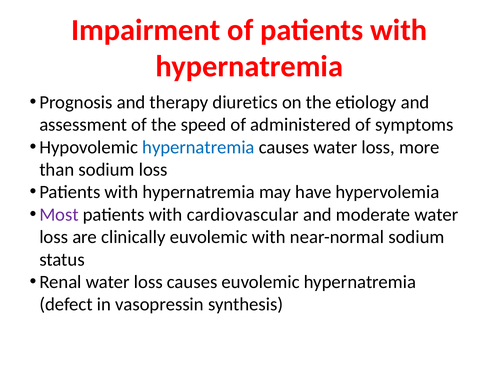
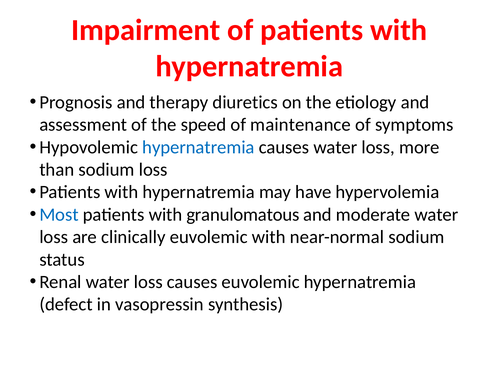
administered: administered -> maintenance
Most colour: purple -> blue
cardiovascular: cardiovascular -> granulomatous
